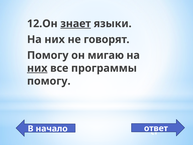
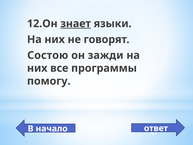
Помогу at (48, 55): Помогу -> Состою
мигаю: мигаю -> зажди
них at (37, 68) underline: present -> none
